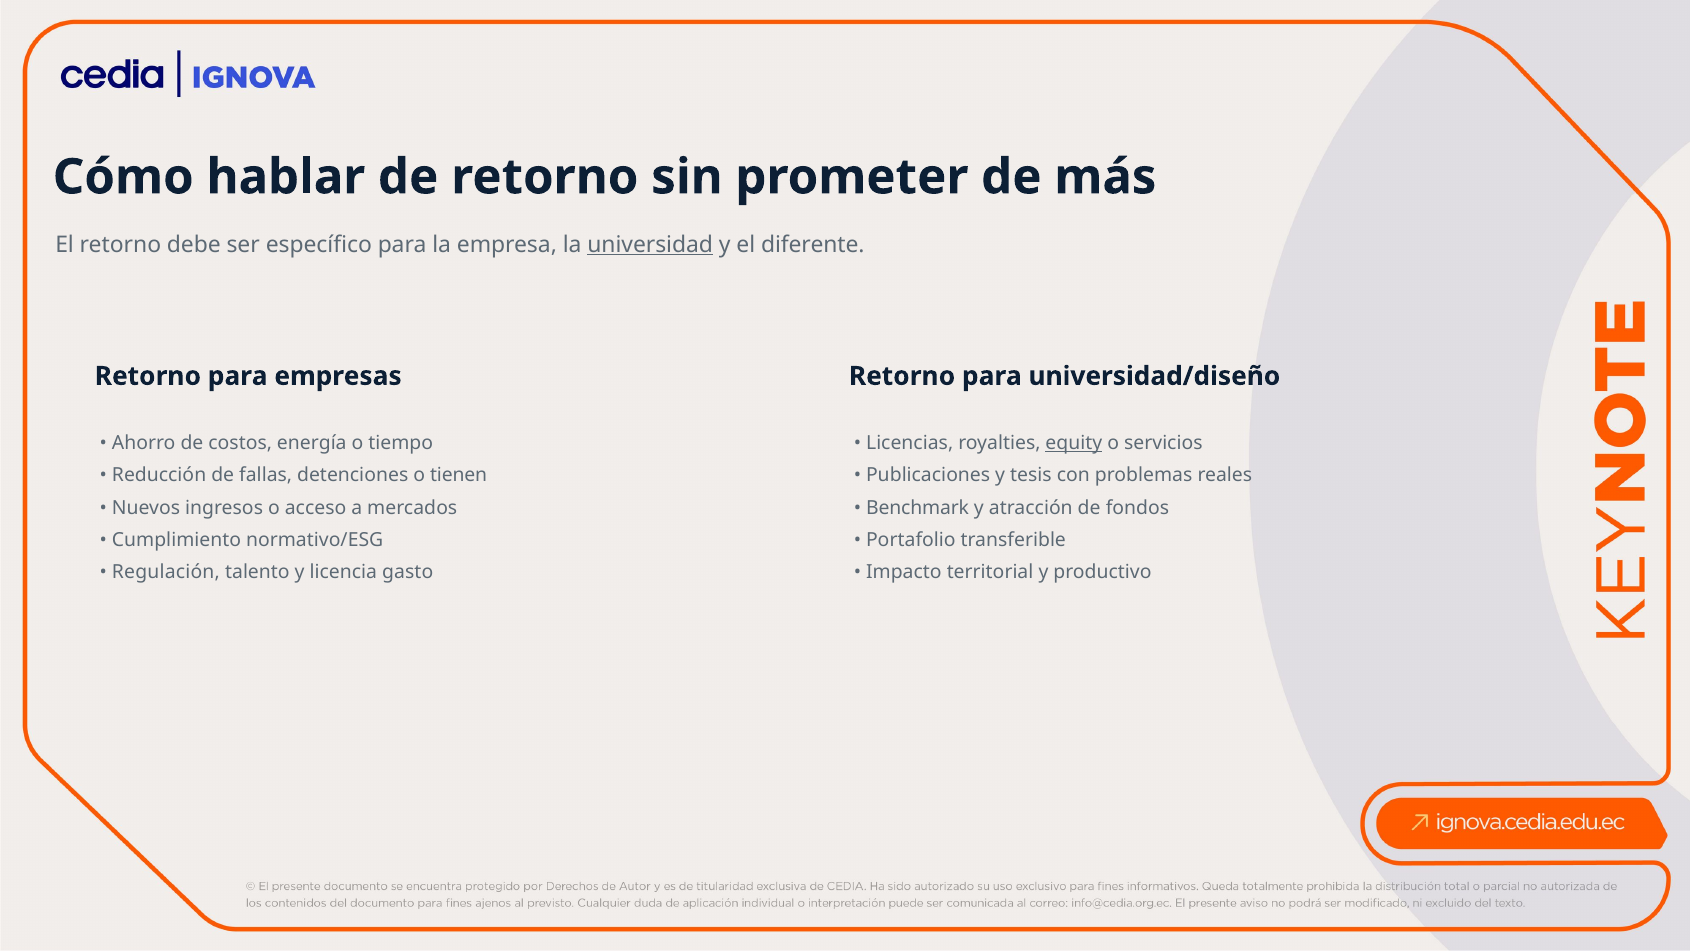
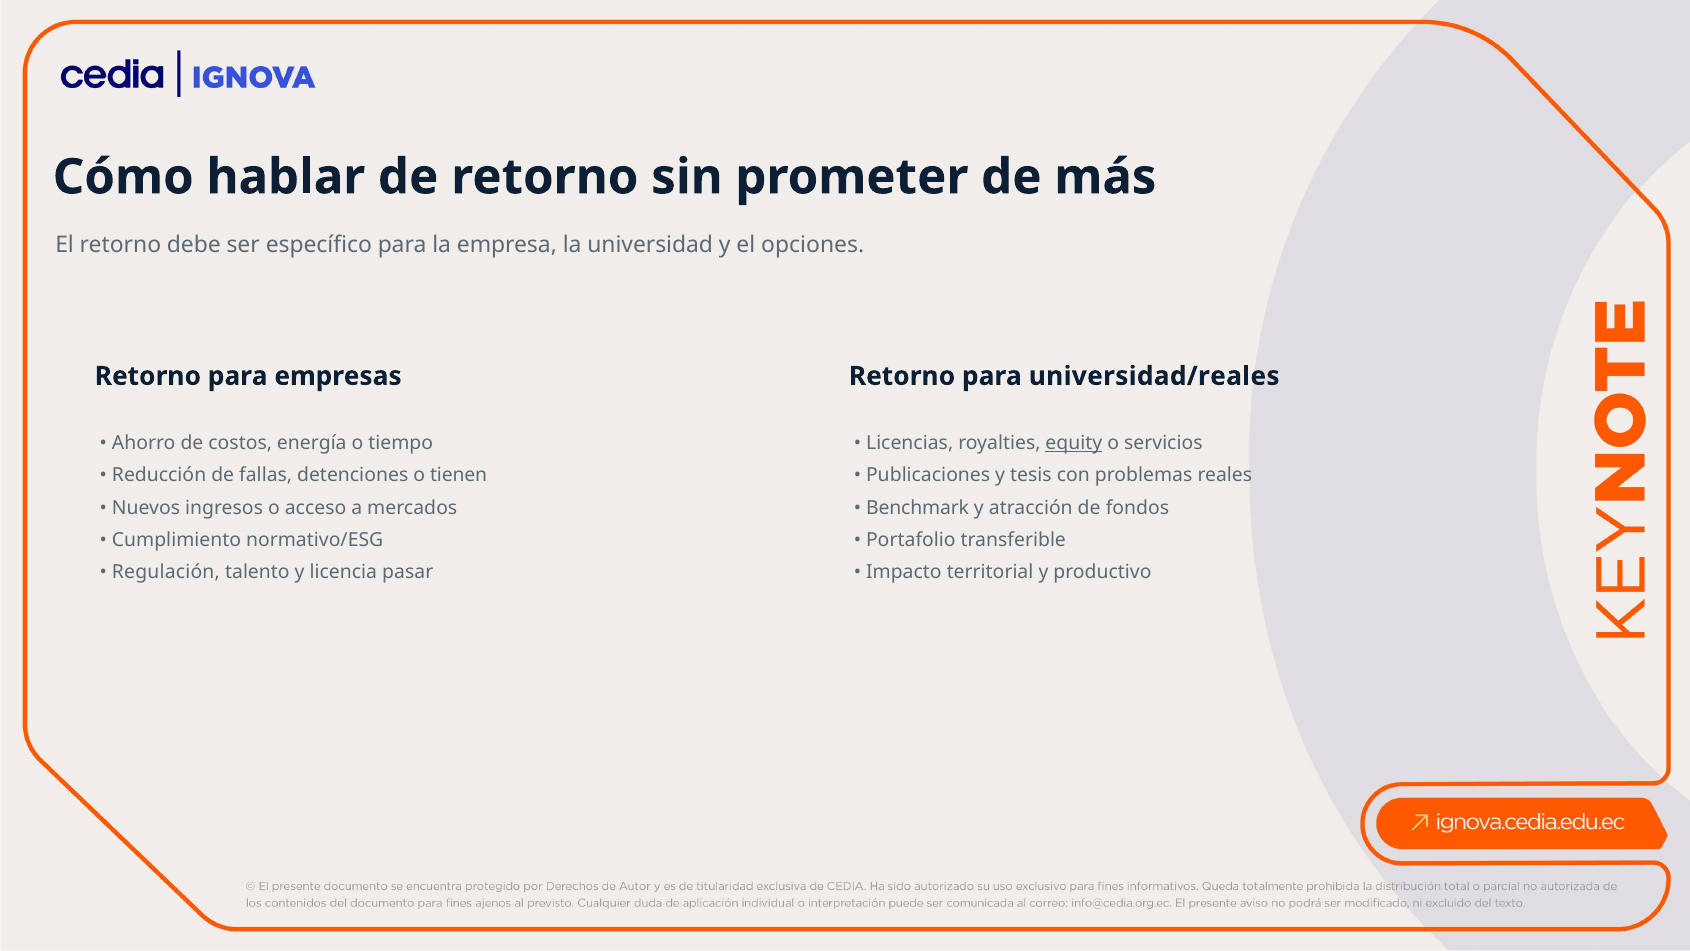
universidad underline: present -> none
diferente: diferente -> opciones
universidad/diseño: universidad/diseño -> universidad/reales
gasto: gasto -> pasar
